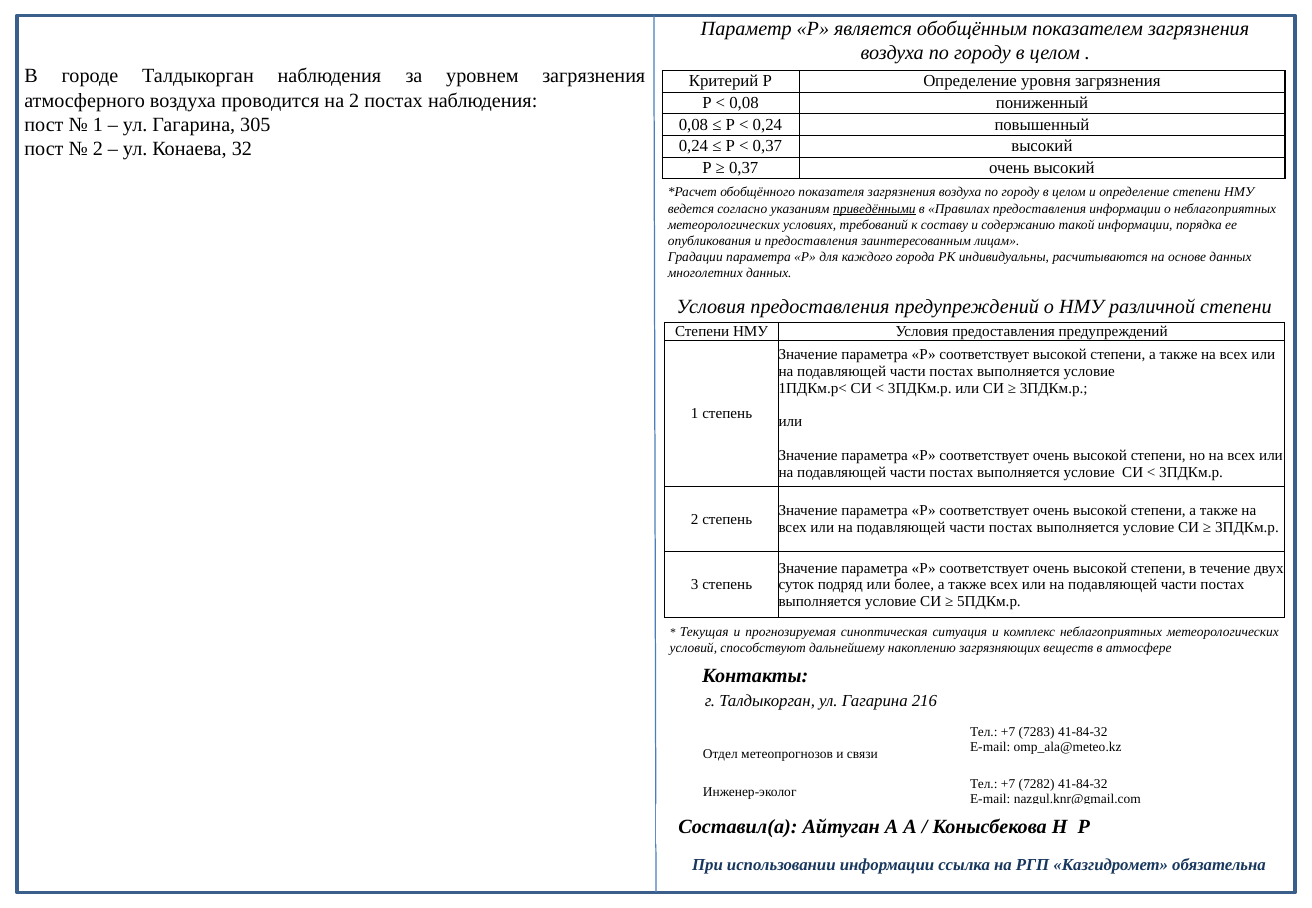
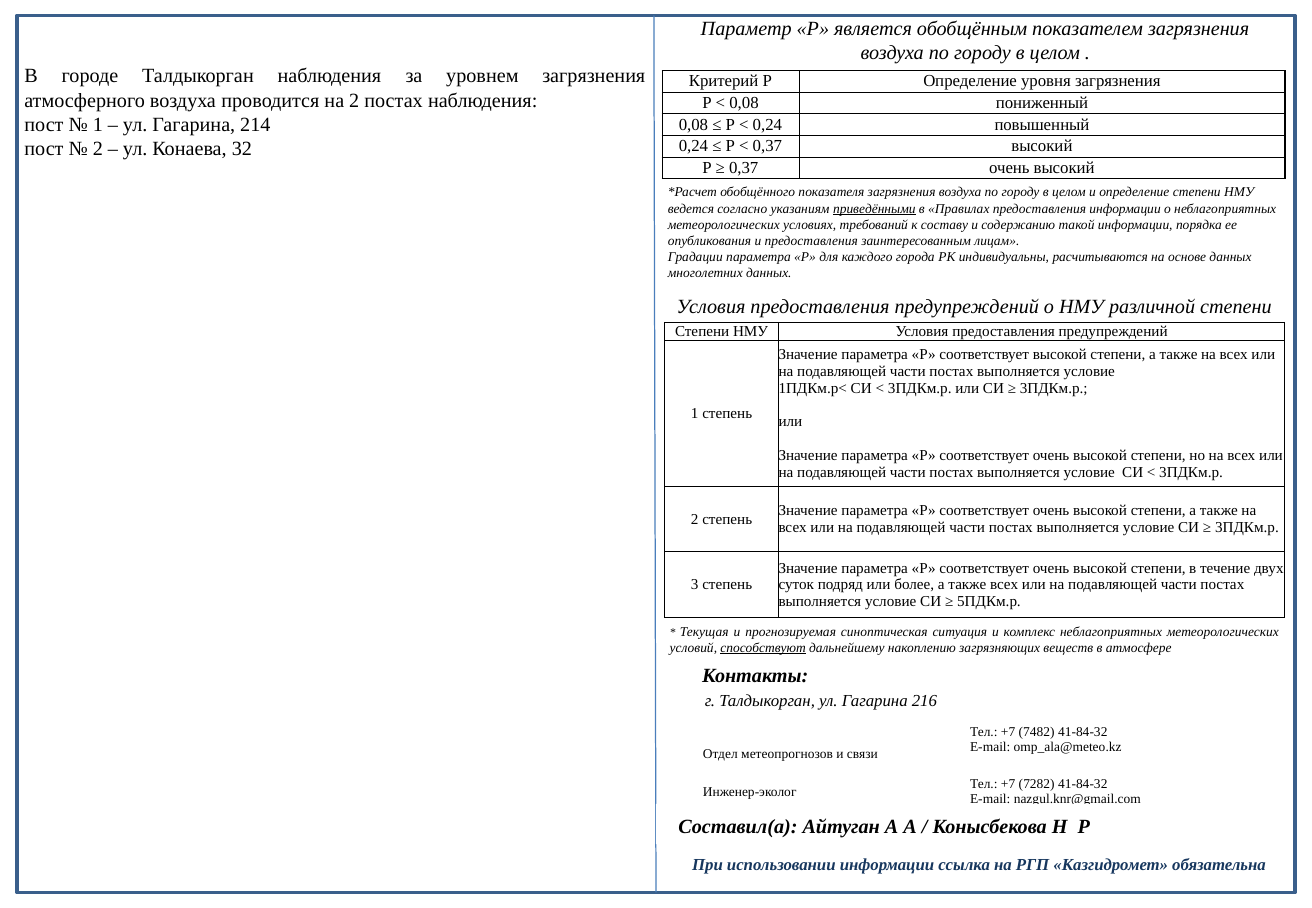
305: 305 -> 214
способствуют underline: none -> present
7283: 7283 -> 7482
